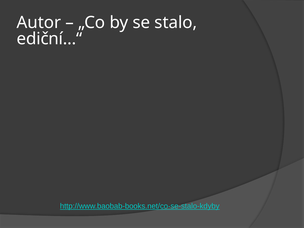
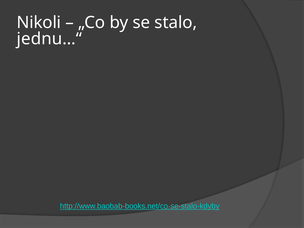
Autor: Autor -> Nikoli
ediční…“: ediční…“ -> jednu…“
